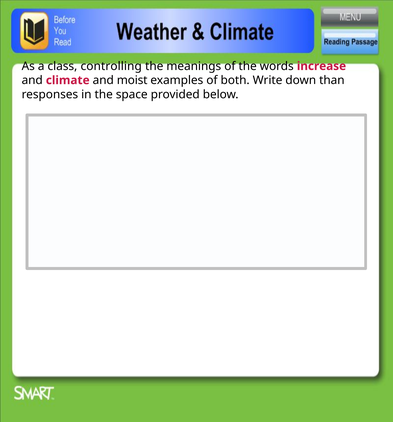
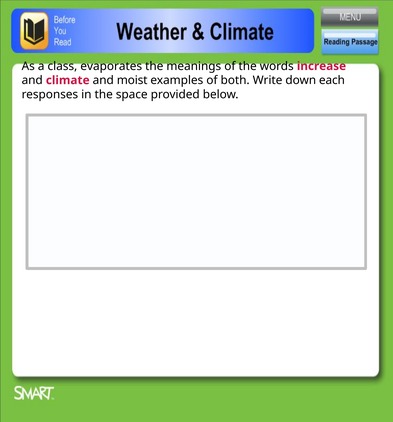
controlling: controlling -> evaporates
than: than -> each
